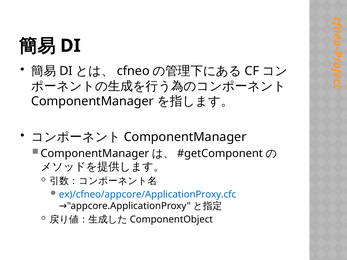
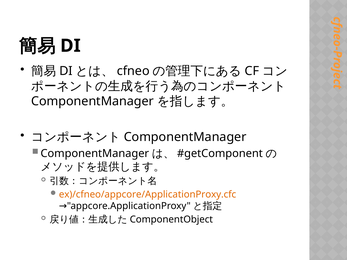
ex)/cfneo/appcore/ApplicationProxy.cfc colour: blue -> orange
